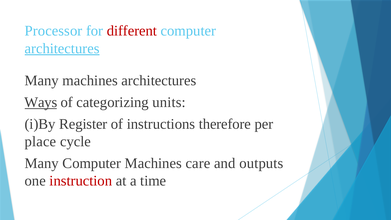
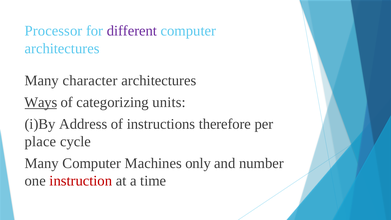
different colour: red -> purple
architectures at (62, 48) underline: present -> none
Many machines: machines -> character
Register: Register -> Address
care: care -> only
outputs: outputs -> number
